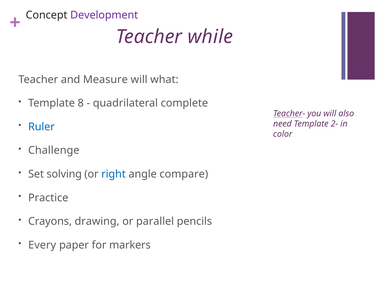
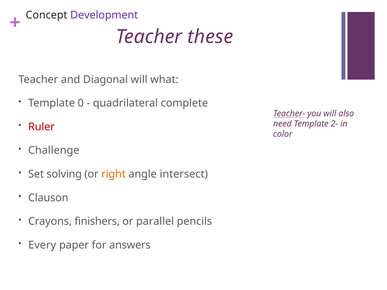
while: while -> these
Measure: Measure -> Diagonal
8: 8 -> 0
Ruler colour: blue -> red
right colour: blue -> orange
compare: compare -> intersect
Practice: Practice -> Clauson
drawing: drawing -> finishers
markers: markers -> answers
